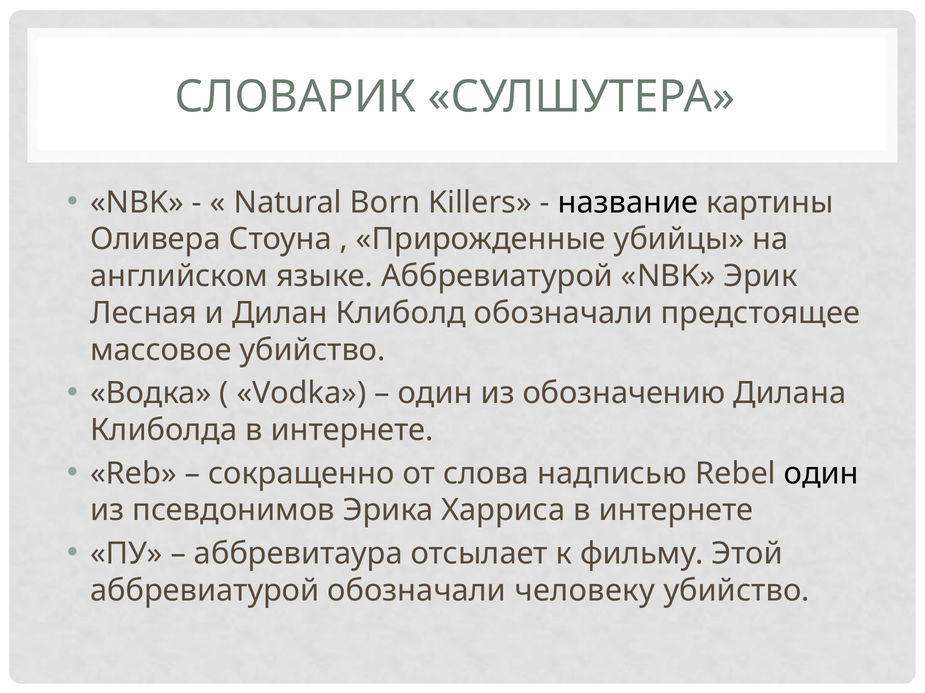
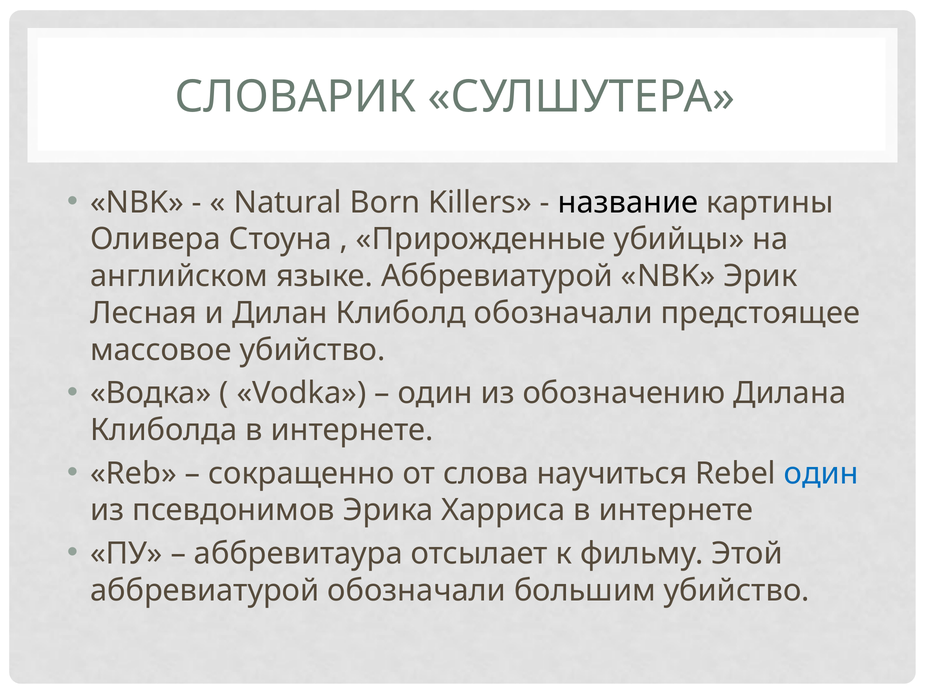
надписью: надписью -> научиться
один at (821, 474) colour: black -> blue
человеку: человеку -> большим
